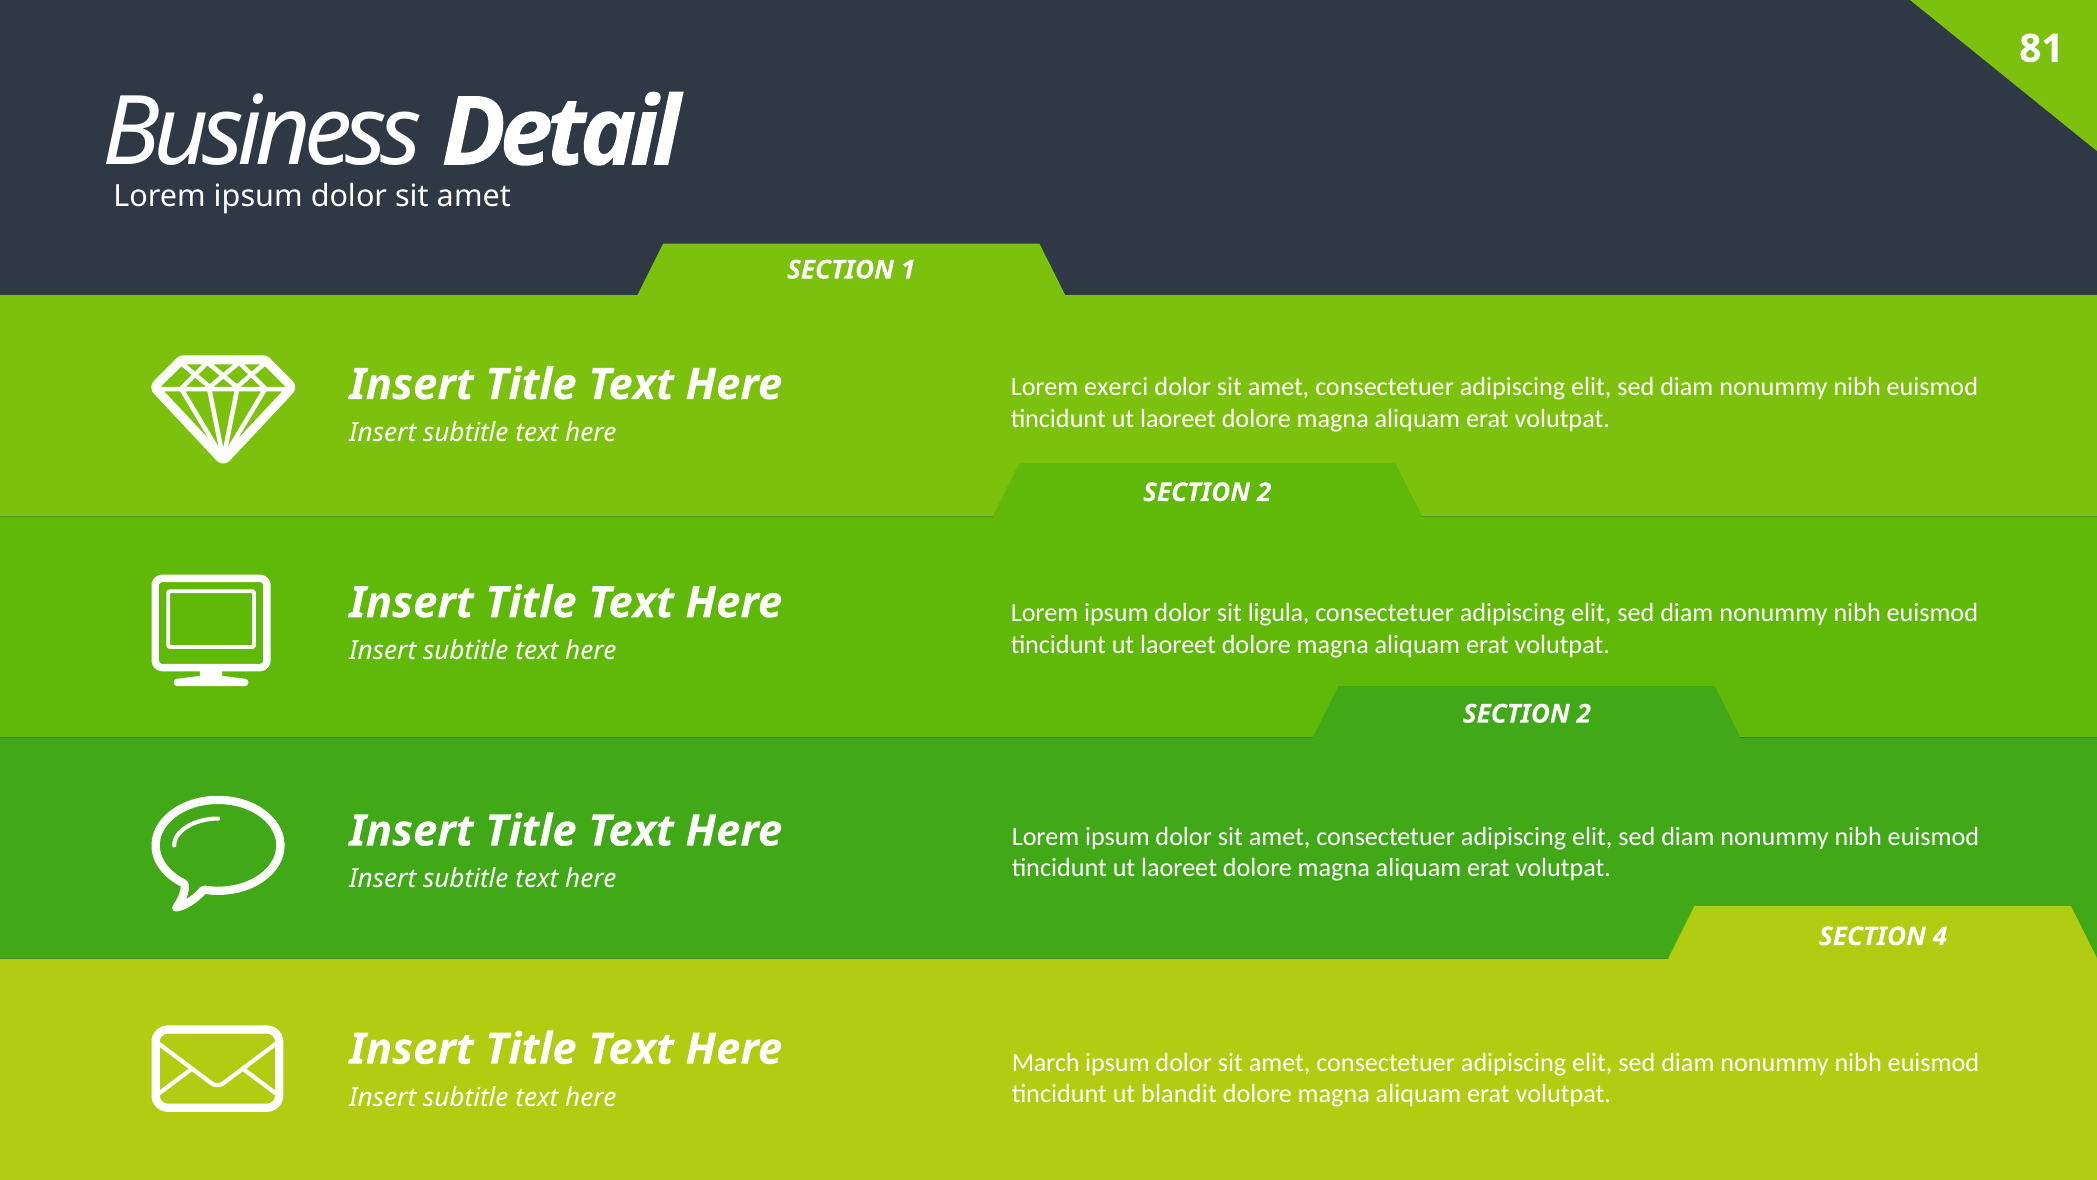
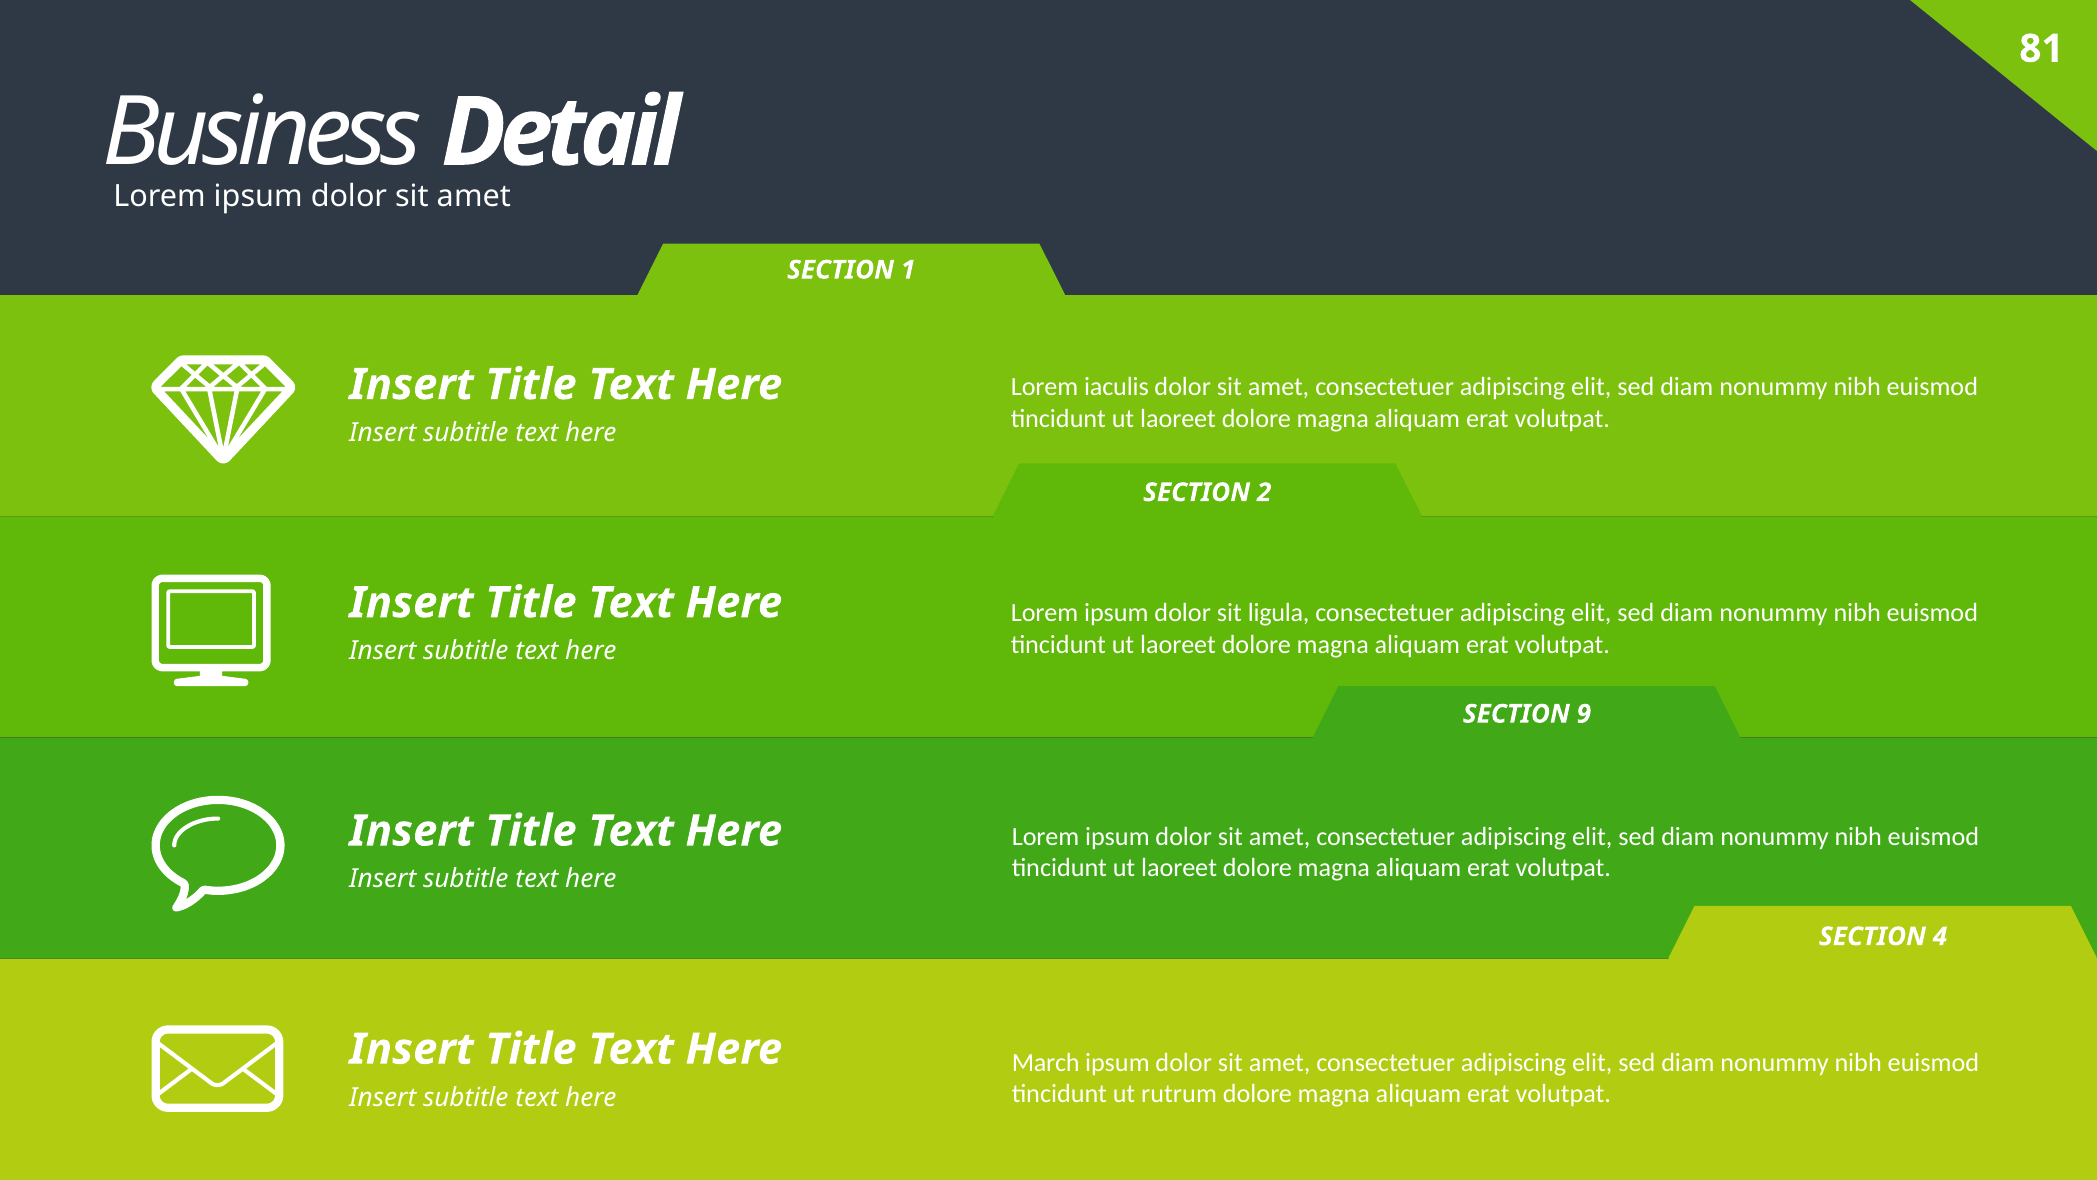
exerci: exerci -> iaculis
2 at (1584, 714): 2 -> 9
blandit: blandit -> rutrum
